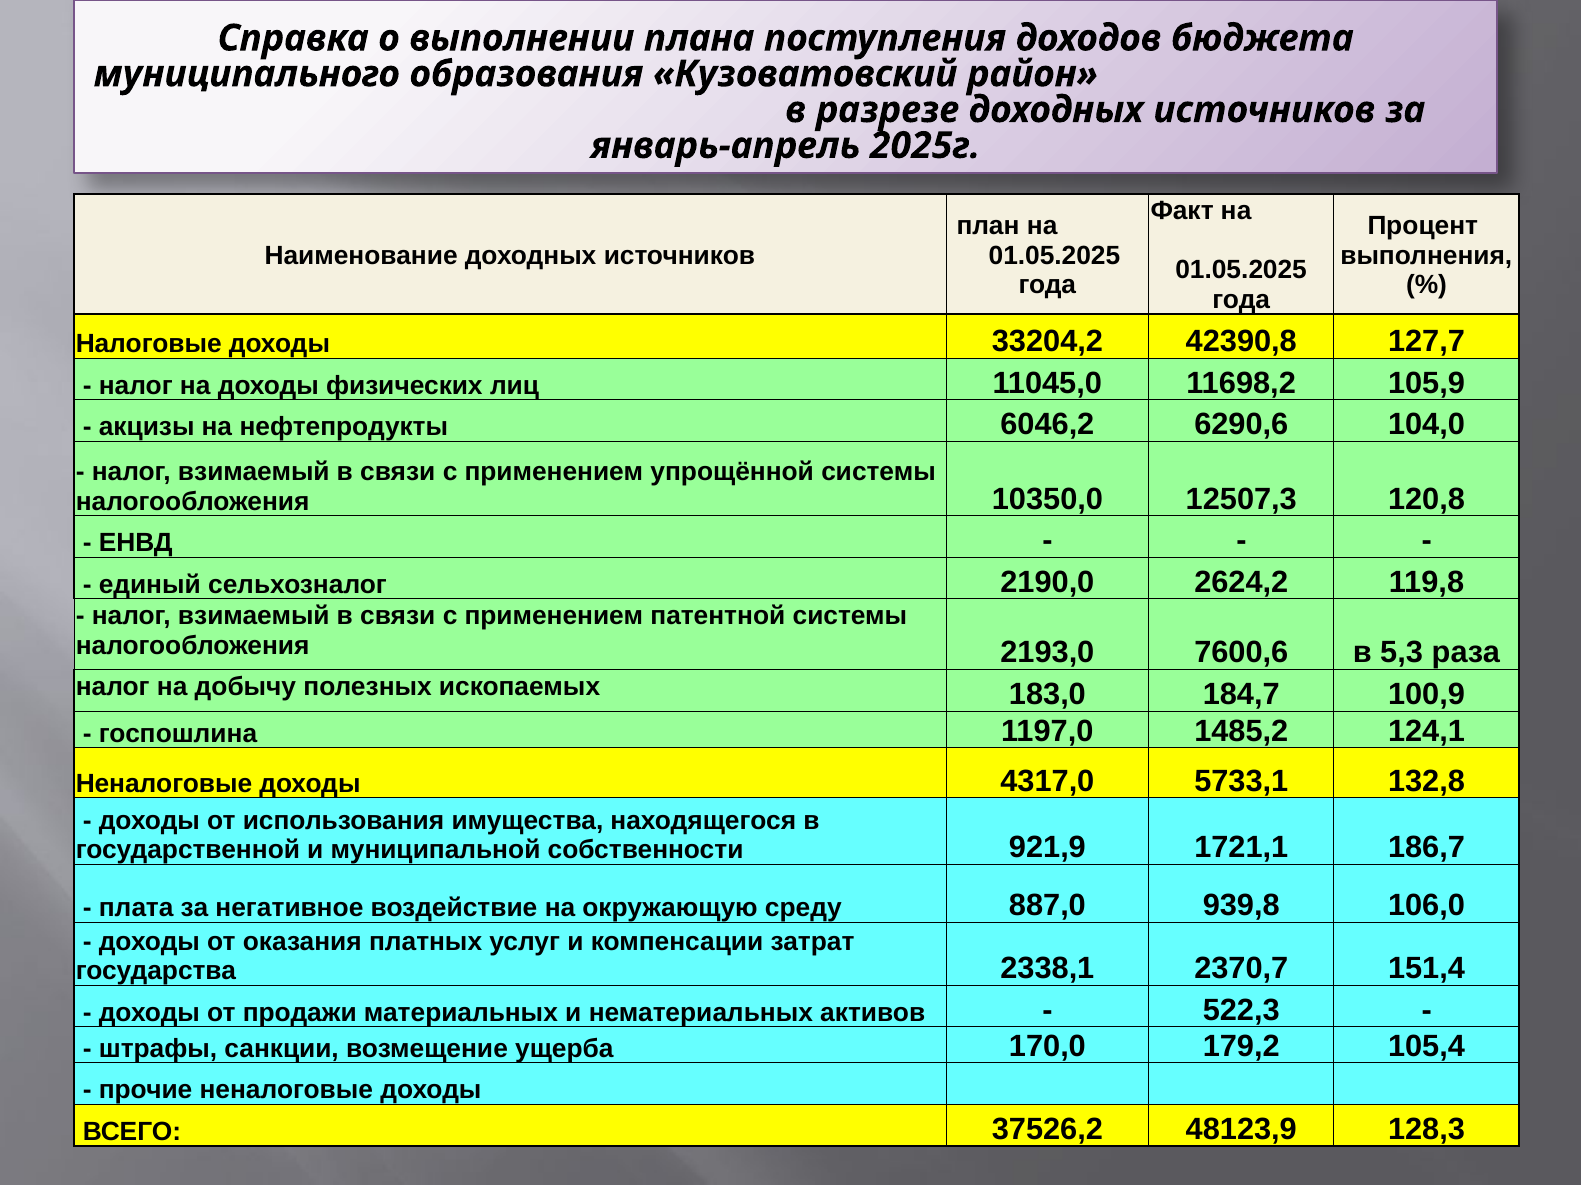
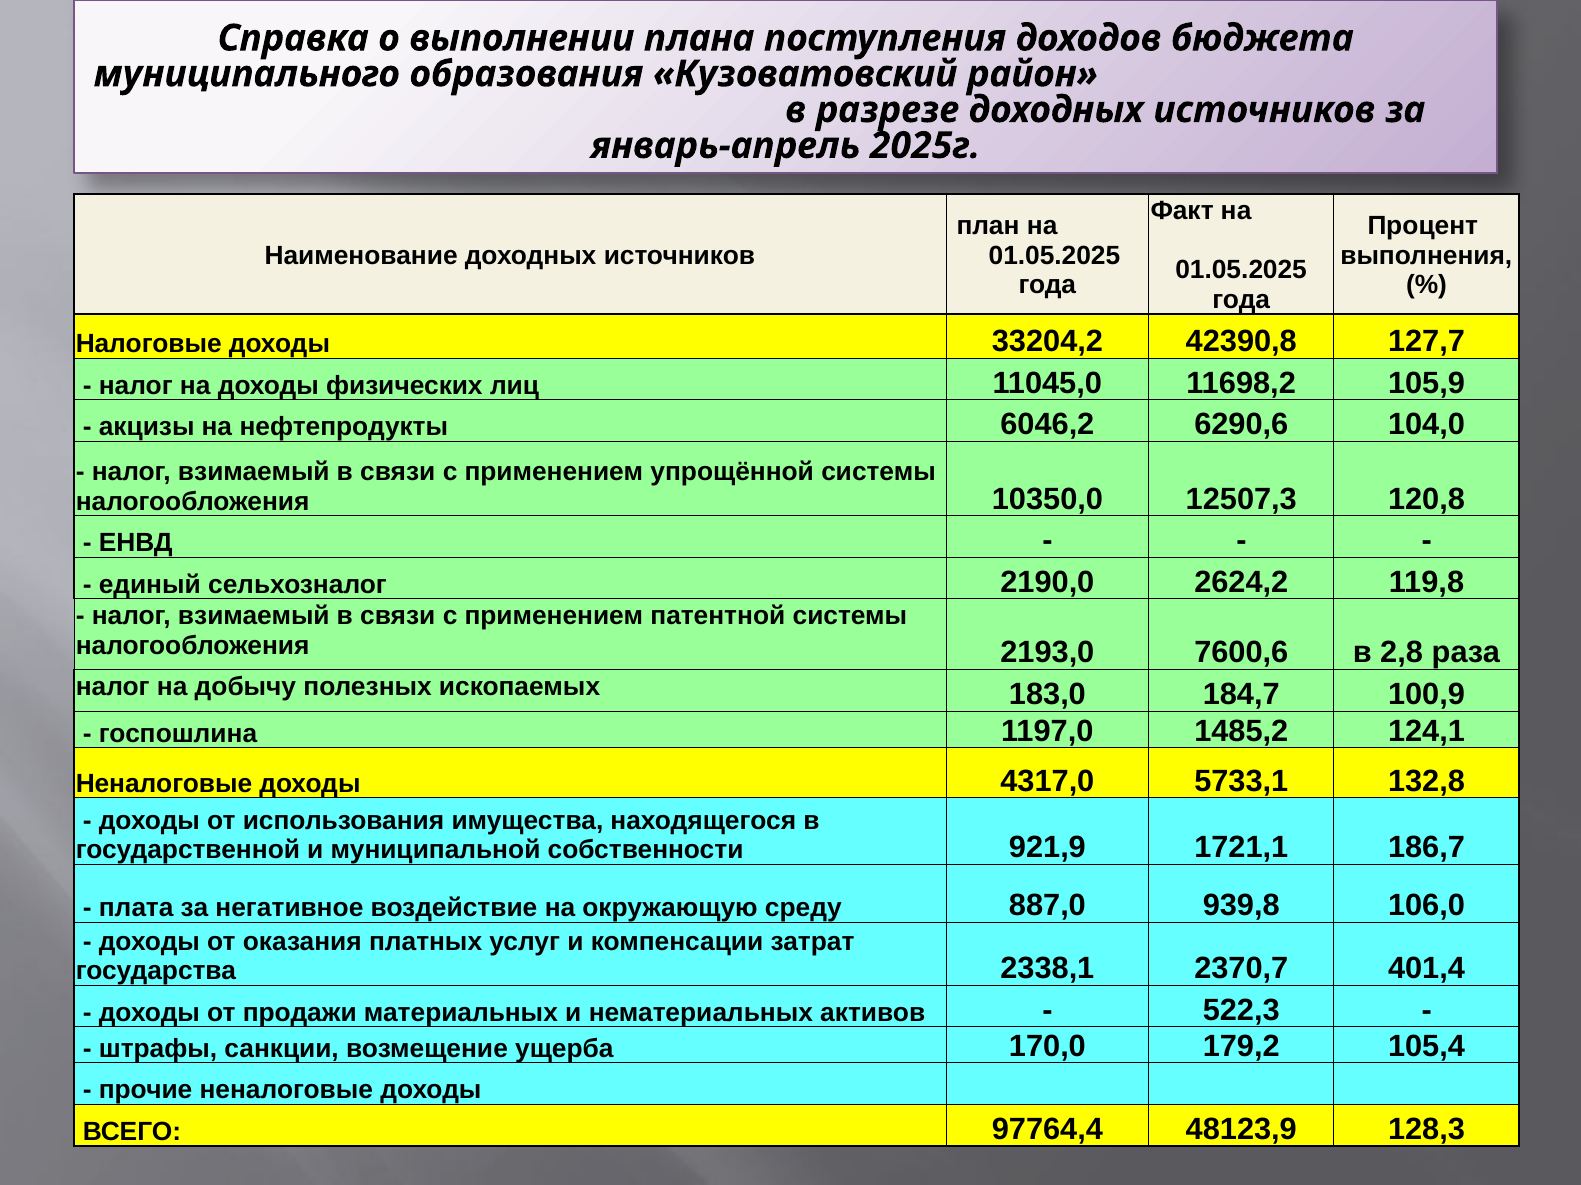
5,3: 5,3 -> 2,8
151,4: 151,4 -> 401,4
37526,2: 37526,2 -> 97764,4
